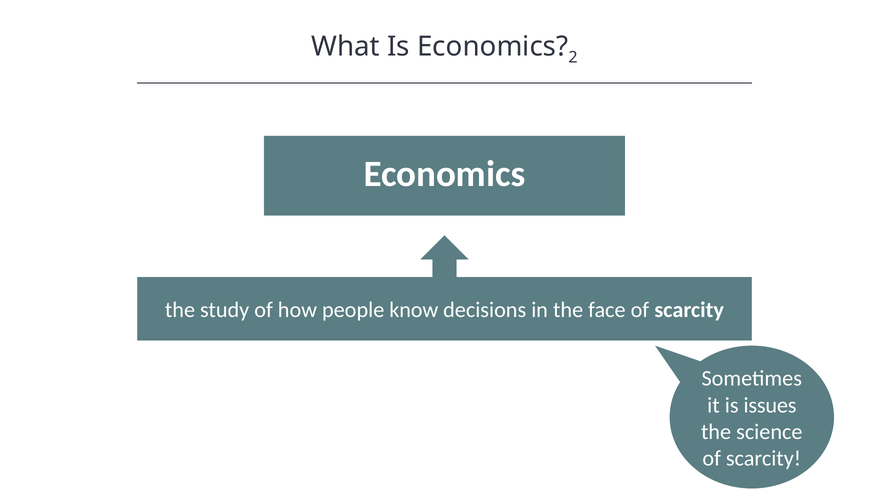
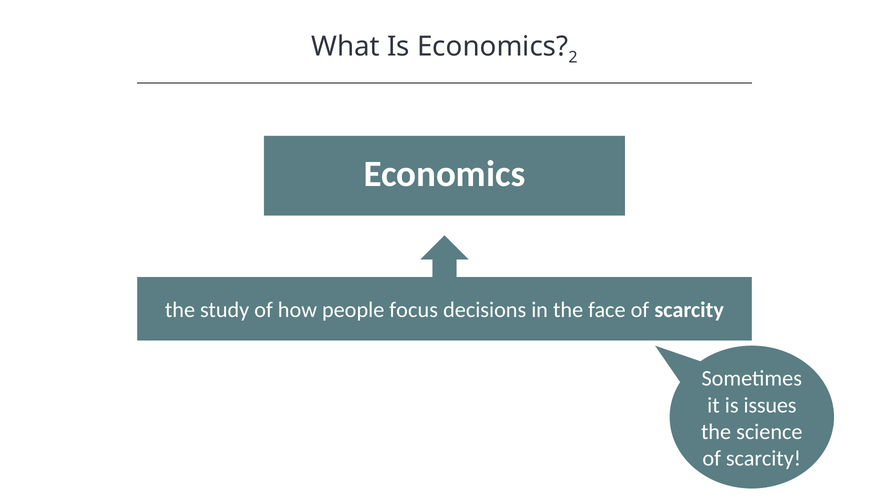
know: know -> focus
